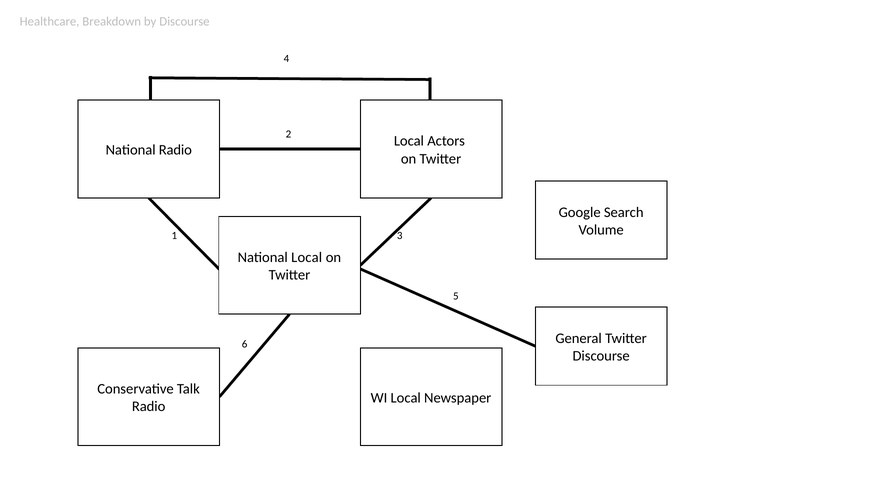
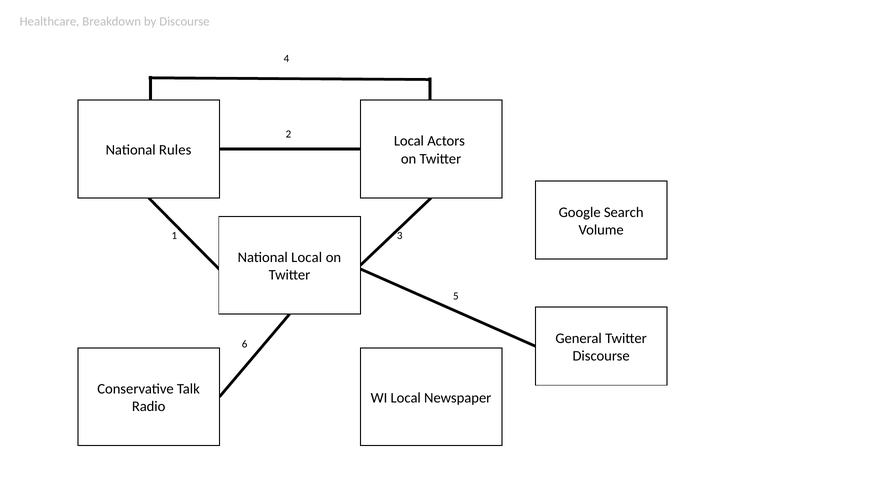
National Radio: Radio -> Rules
